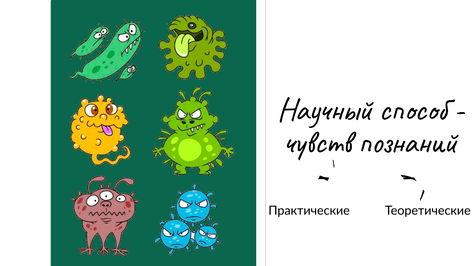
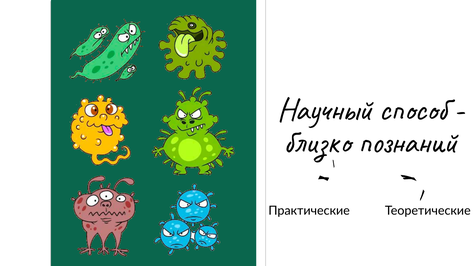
чувств: чувств -> близко
